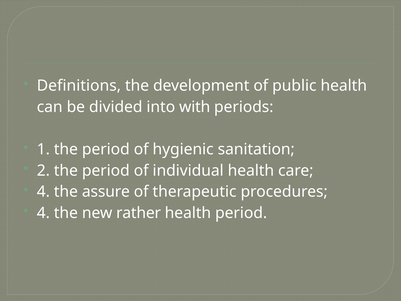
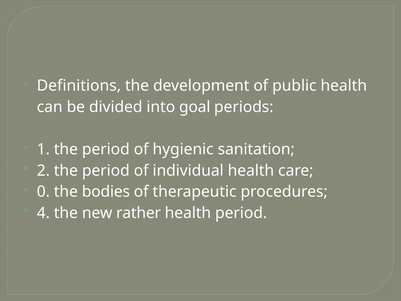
with: with -> goal
4 at (43, 192): 4 -> 0
assure: assure -> bodies
